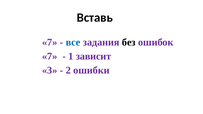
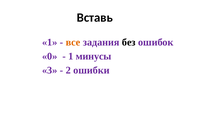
7 at (50, 42): 7 -> 1
все colour: blue -> orange
7 at (50, 56): 7 -> 0
зависит: зависит -> минусы
